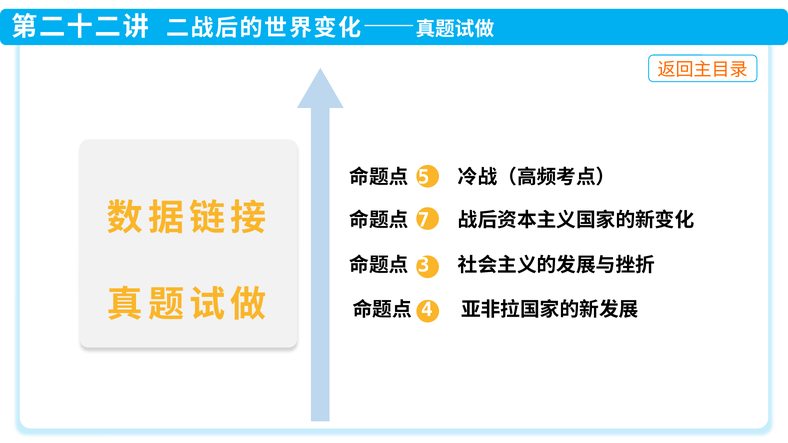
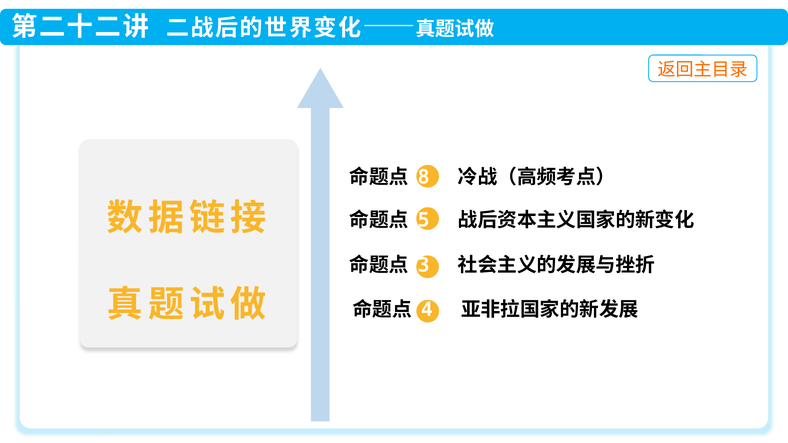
5: 5 -> 8
7: 7 -> 5
